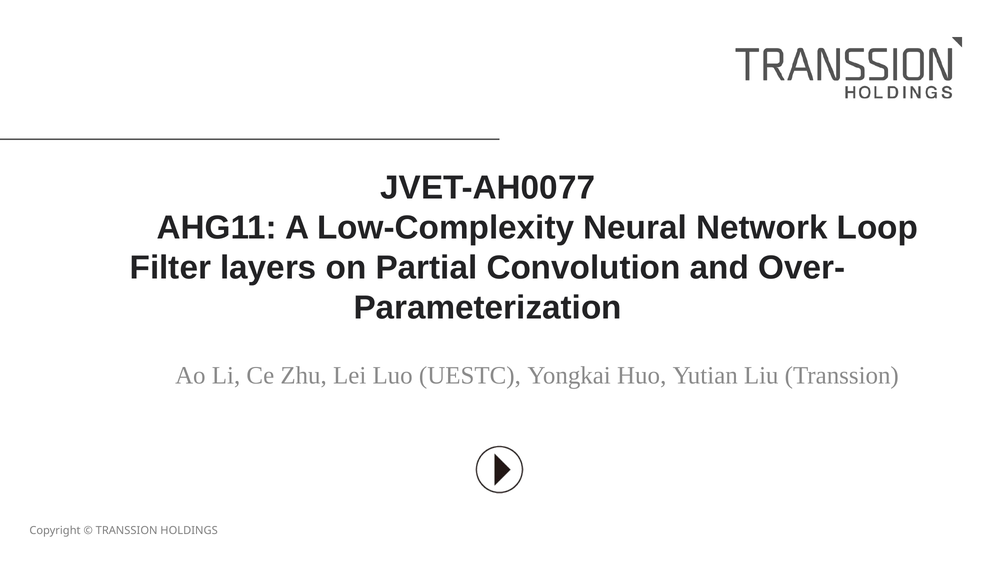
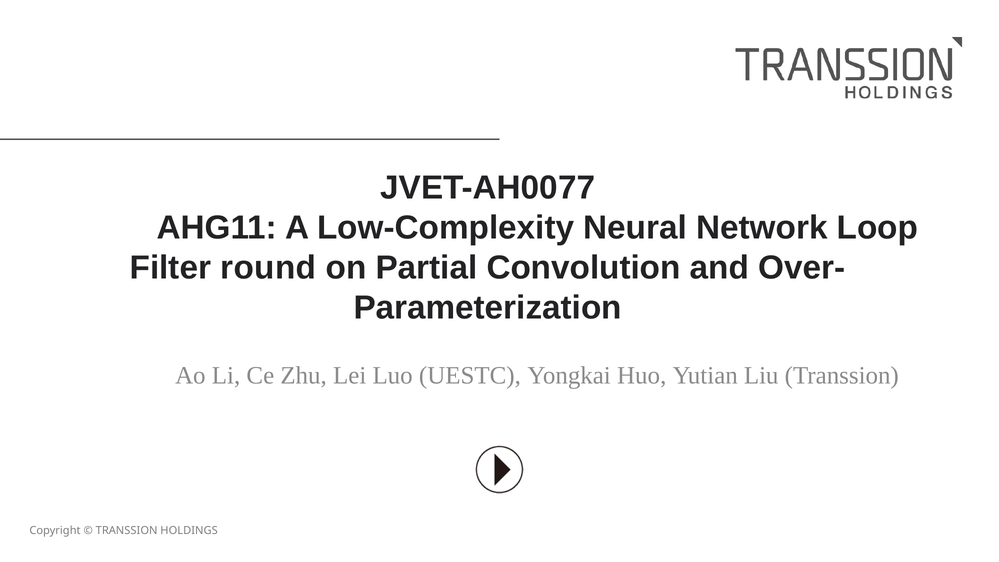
layers: layers -> round
